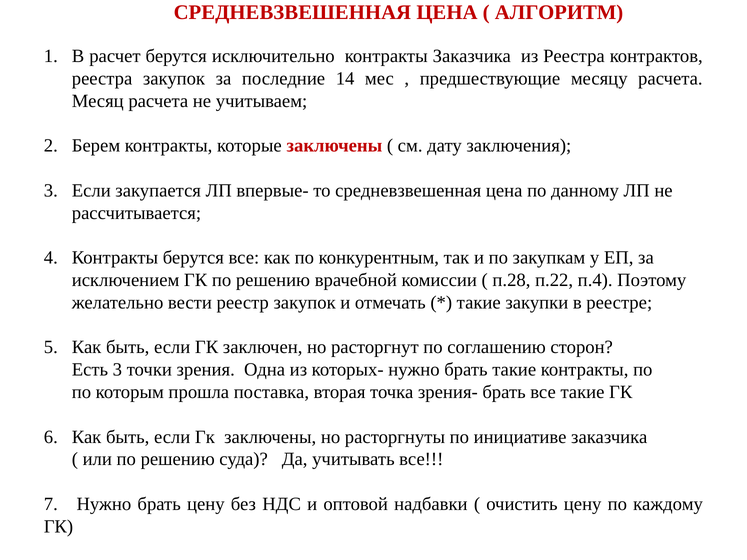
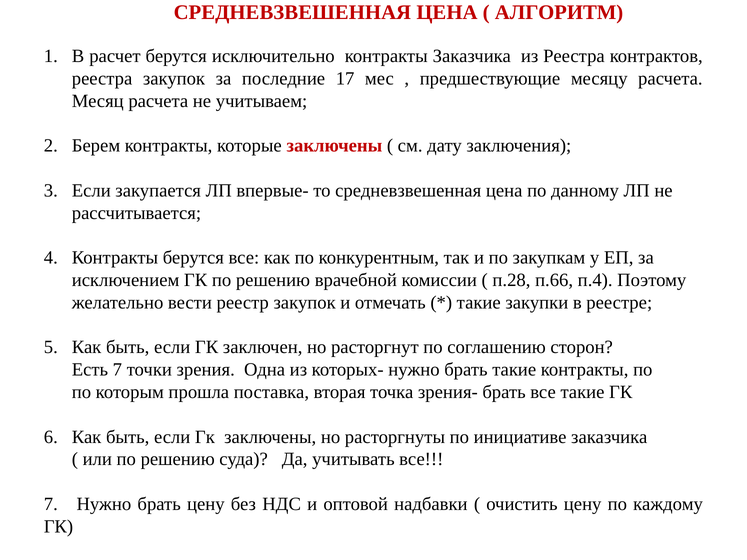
14: 14 -> 17
п.22: п.22 -> п.66
Есть 3: 3 -> 7
